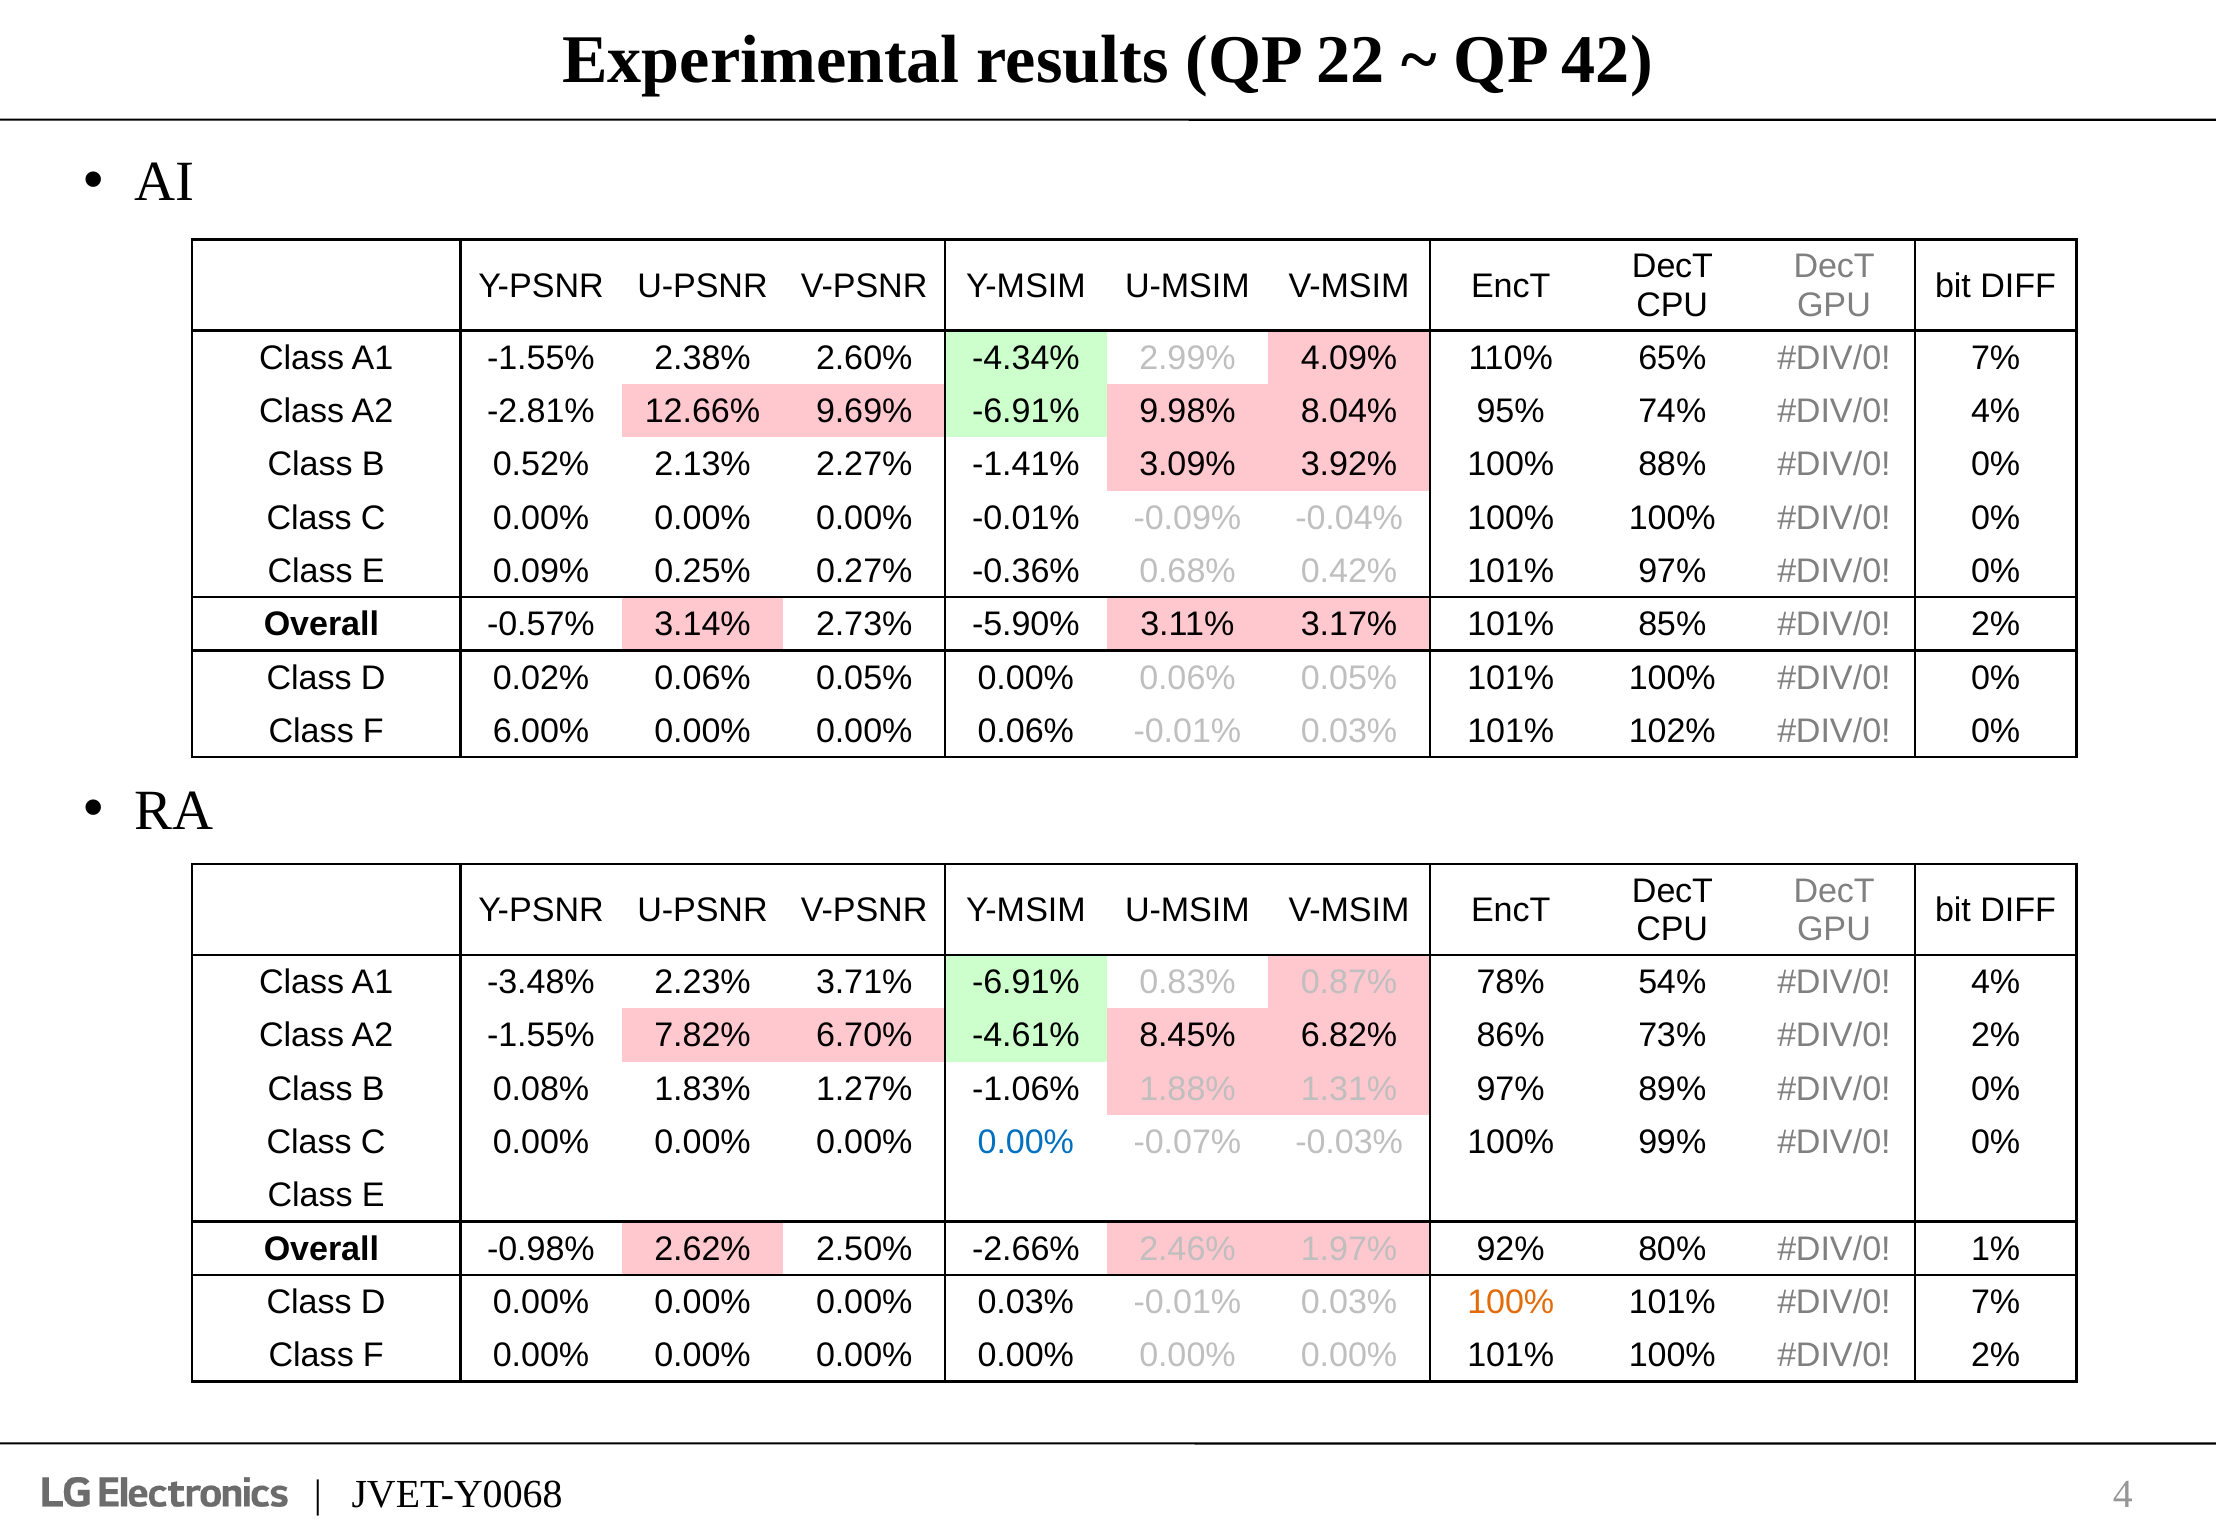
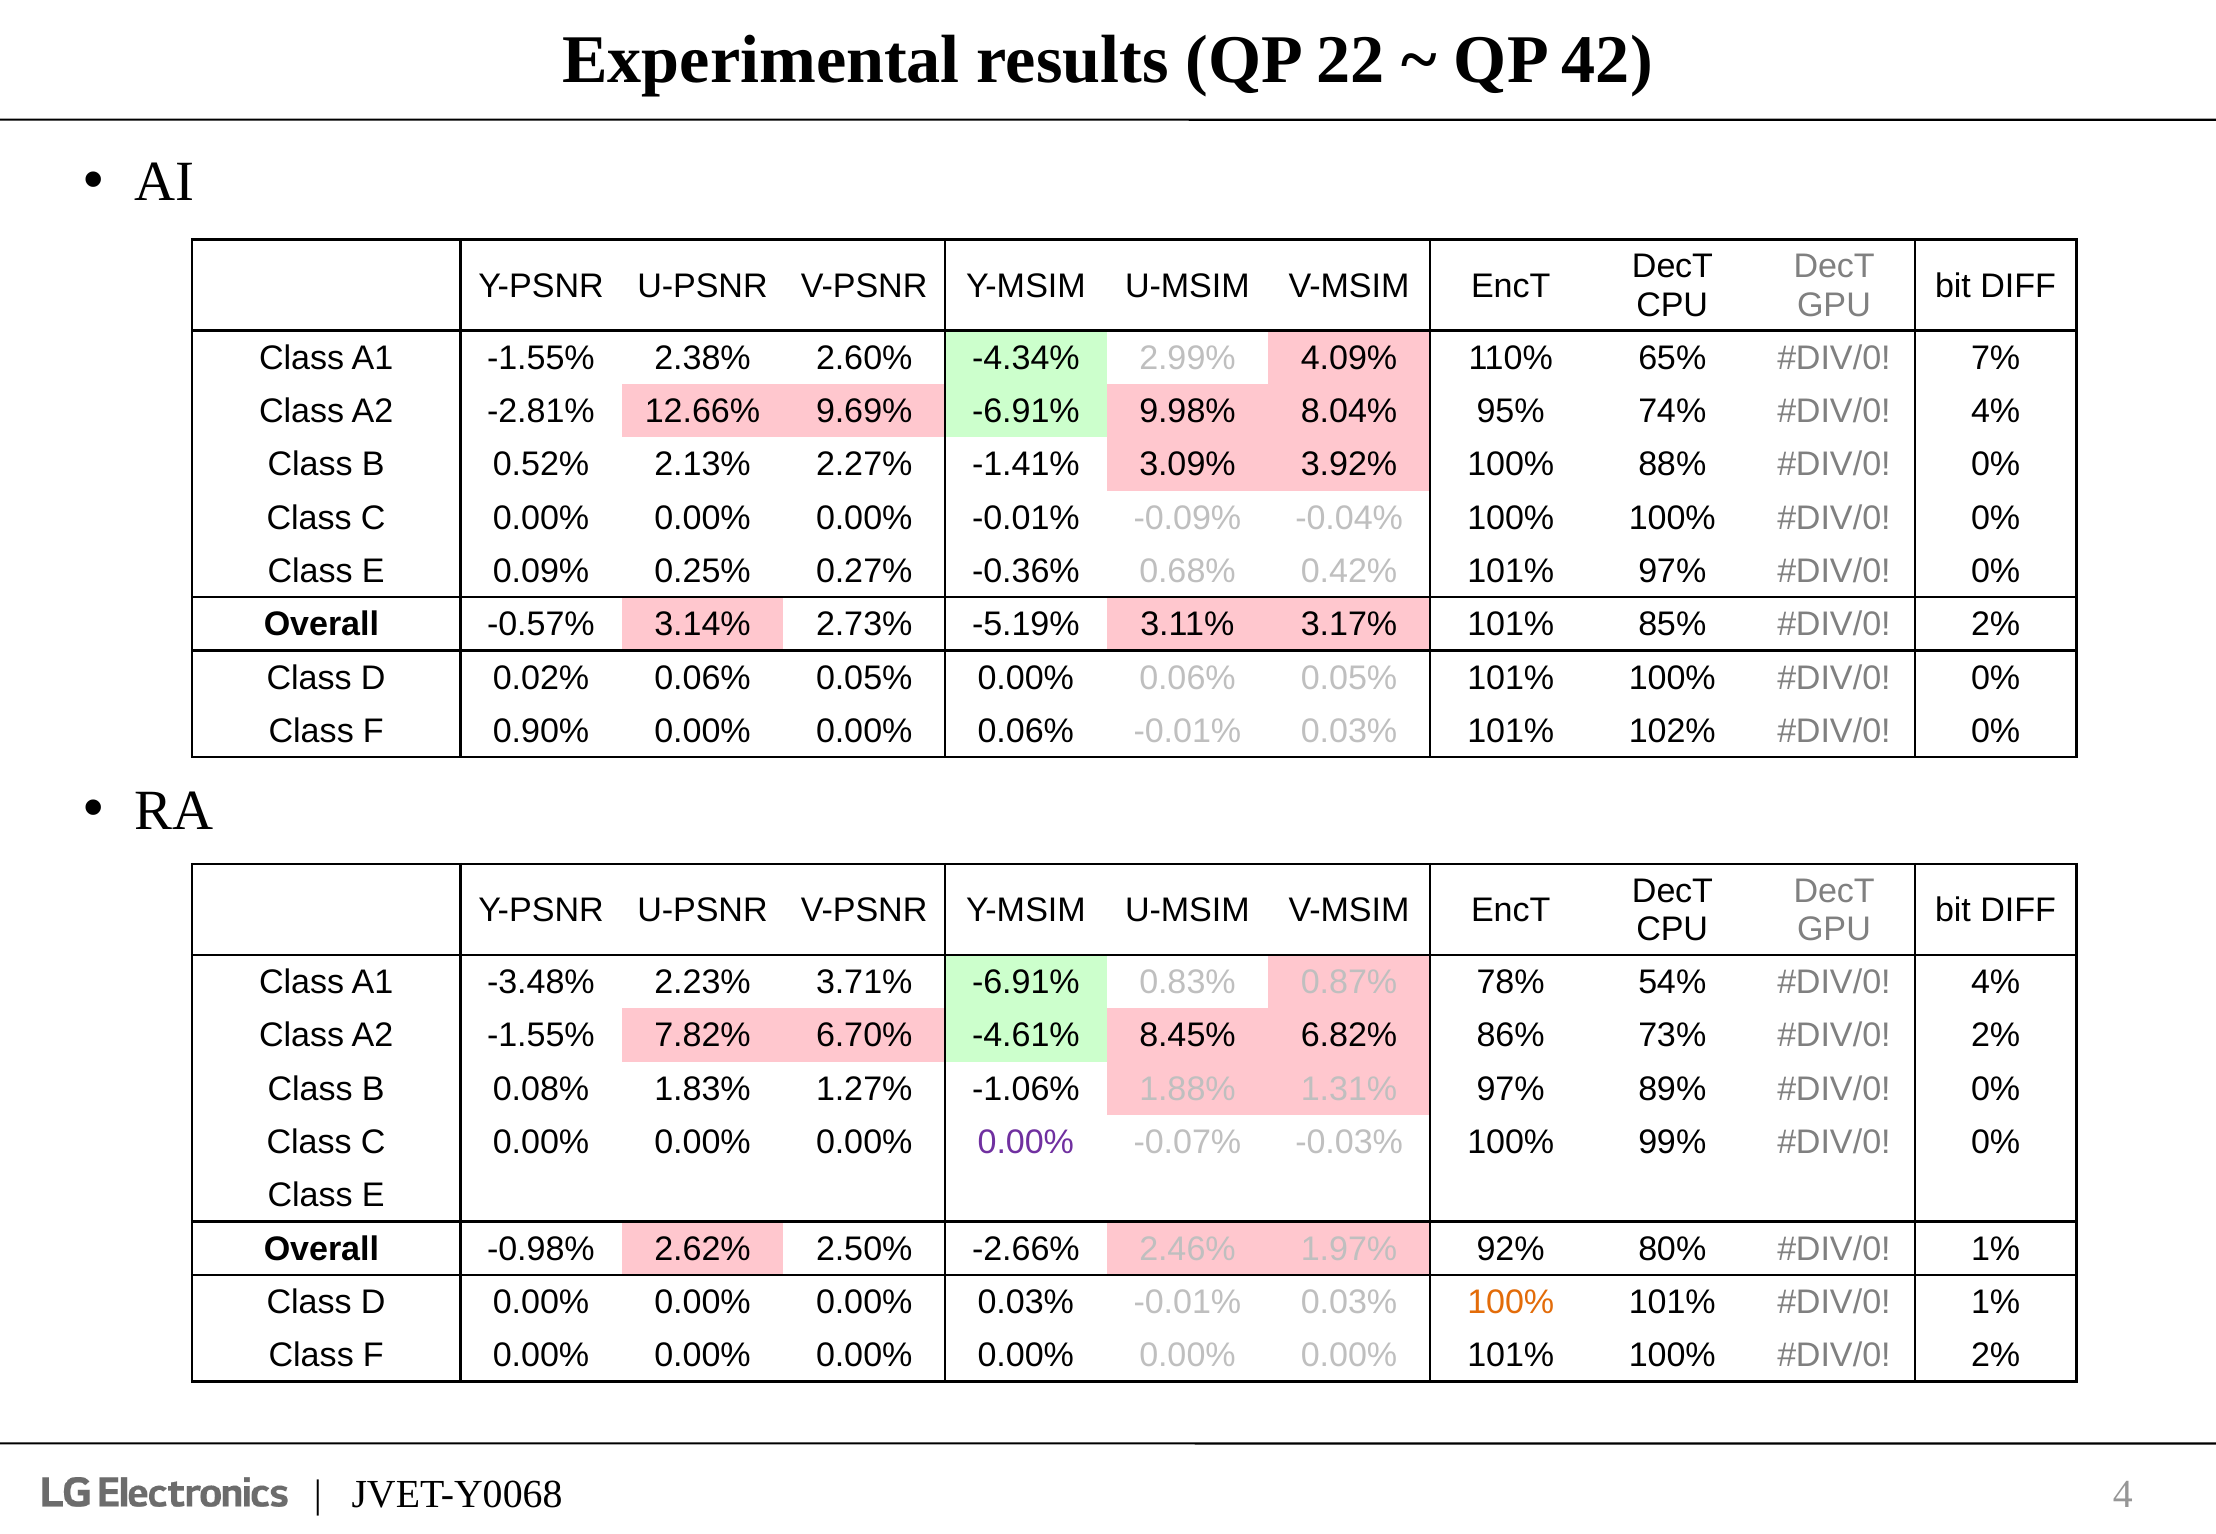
-5.90%: -5.90% -> -5.19%
6.00%: 6.00% -> 0.90%
0.00% at (1026, 1142) colour: blue -> purple
7% at (1996, 1302): 7% -> 1%
